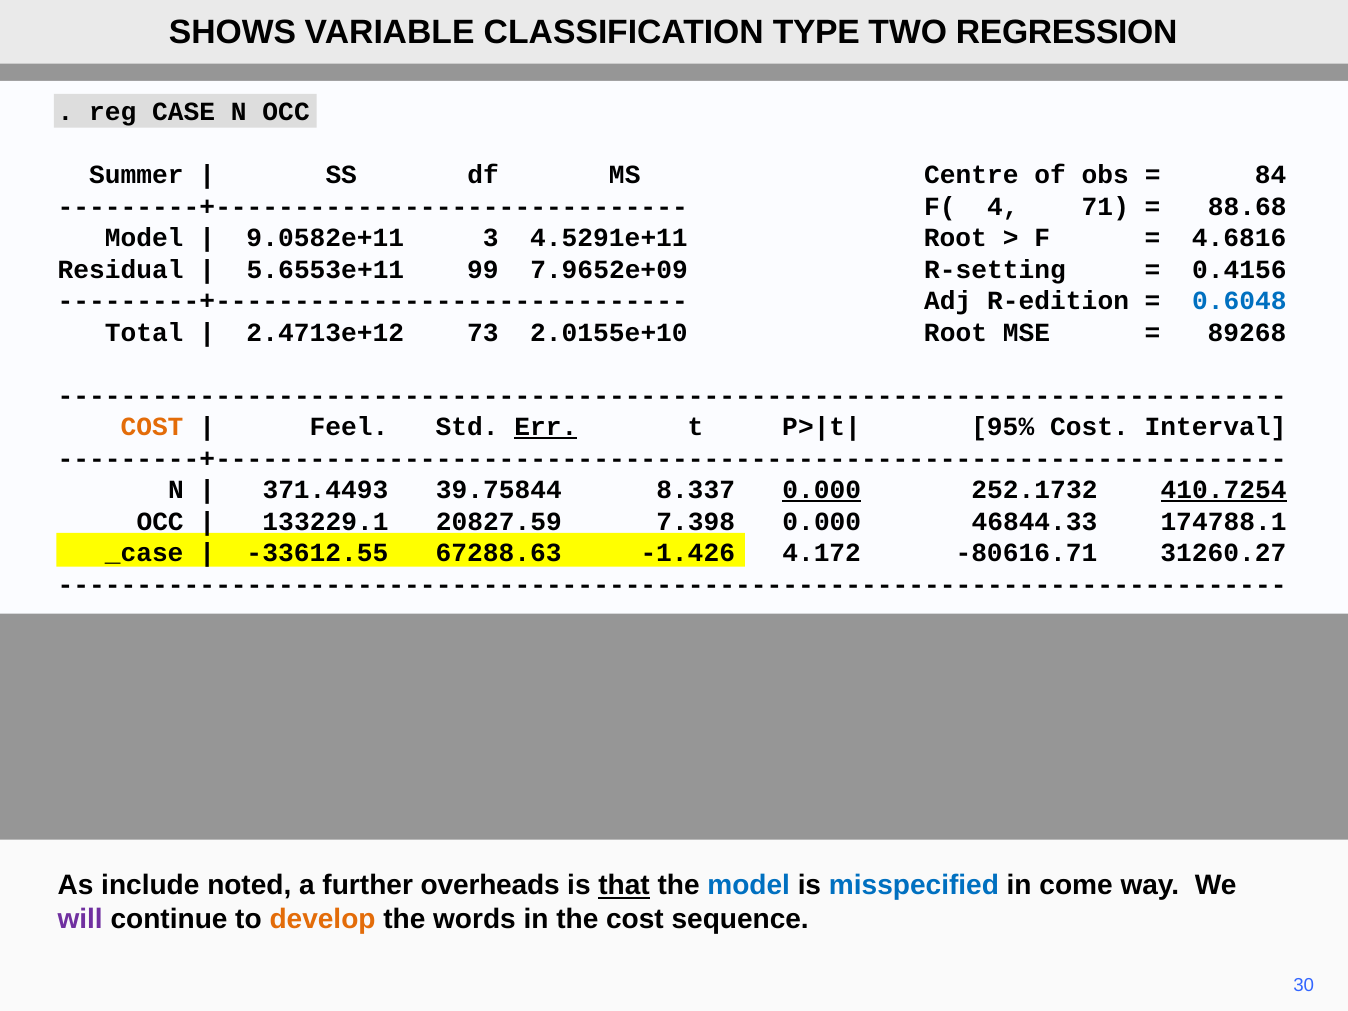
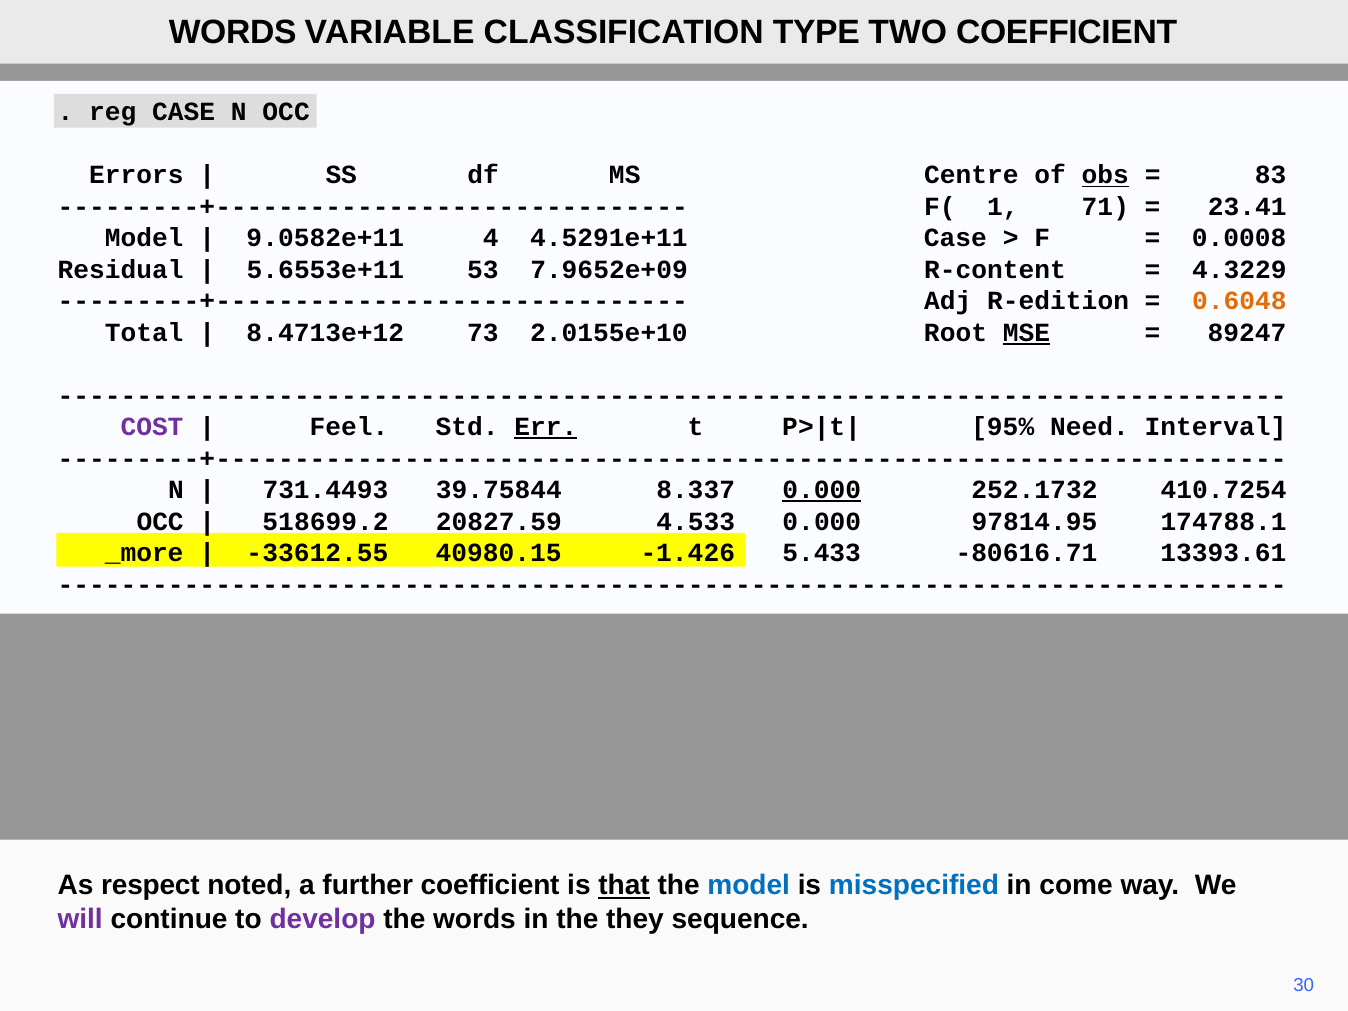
SHOWS at (232, 33): SHOWS -> WORDS
TWO REGRESSION: REGRESSION -> COEFFICIENT
Summer: Summer -> Errors
obs underline: none -> present
84: 84 -> 83
4: 4 -> 1
88.68: 88.68 -> 23.41
3: 3 -> 4
4.5291e+11 Root: Root -> Case
4.6816: 4.6816 -> 0.0008
99: 99 -> 53
R-setting: R-setting -> R-content
0.4156: 0.4156 -> 4.3229
0.6048 colour: blue -> orange
2.4713e+12: 2.4713e+12 -> 8.4713e+12
MSE underline: none -> present
89268: 89268 -> 89247
COST at (152, 427) colour: orange -> purple
95% Cost: Cost -> Need
371.4493: 371.4493 -> 731.4493
410.7254 underline: present -> none
133229.1: 133229.1 -> 518699.2
7.398: 7.398 -> 4.533
46844.33: 46844.33 -> 97814.95
_case: _case -> _more
67288.63: 67288.63 -> 40980.15
4.172: 4.172 -> 5.433
31260.27: 31260.27 -> 13393.61
include: include -> respect
further overheads: overheads -> coefficient
develop colour: orange -> purple
the cost: cost -> they
